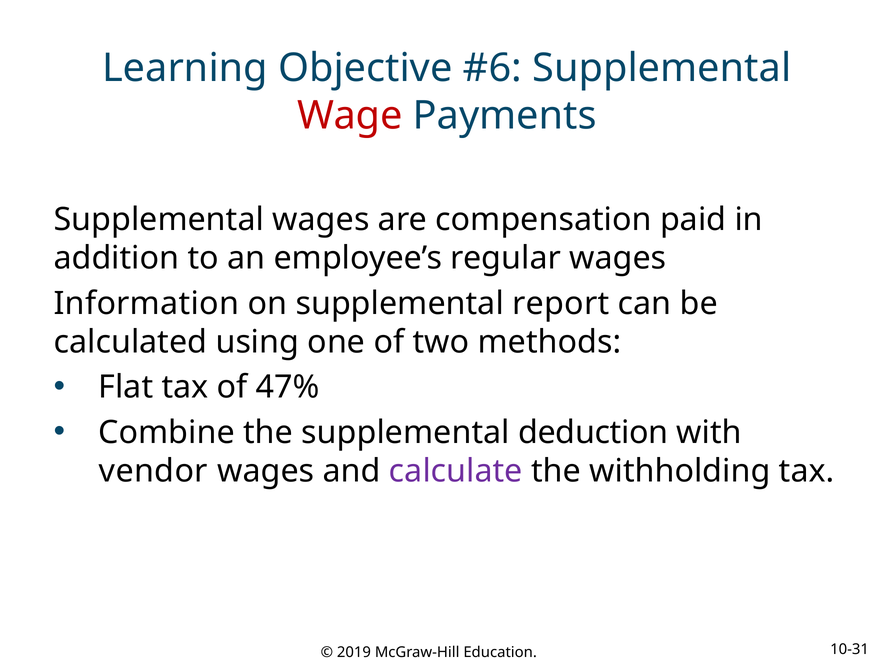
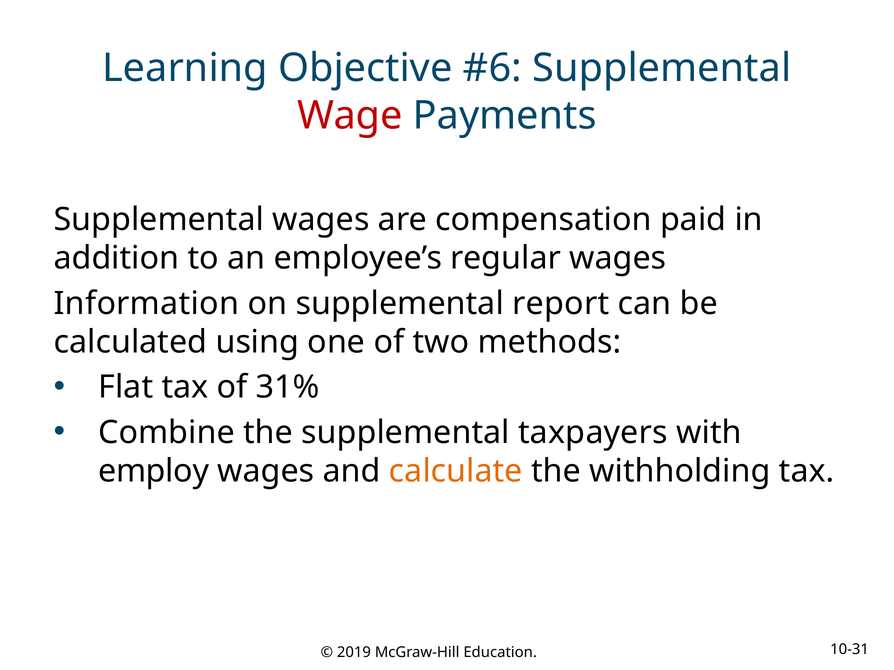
47%: 47% -> 31%
deduction: deduction -> taxpayers
vendor: vendor -> employ
calculate colour: purple -> orange
